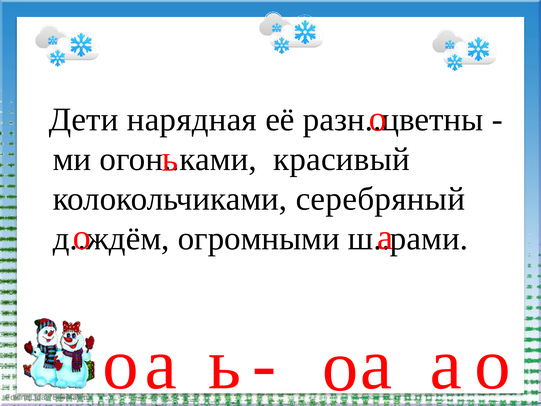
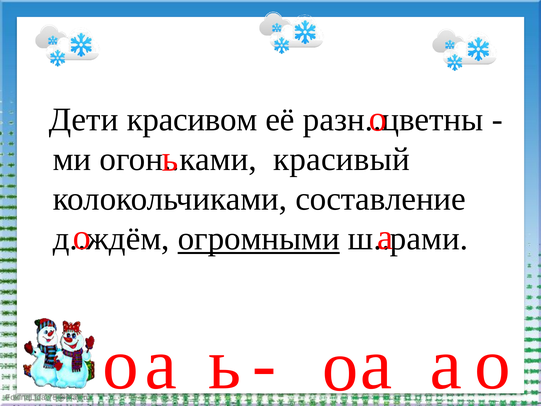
нарядная: нарядная -> красивом
серебряный: серебряный -> составление
огромными underline: none -> present
